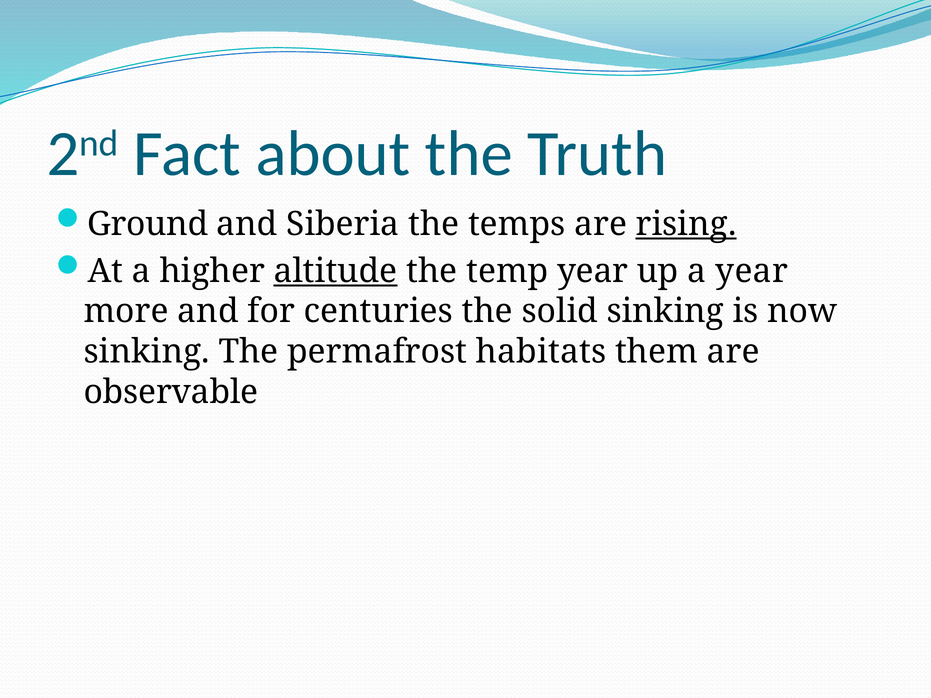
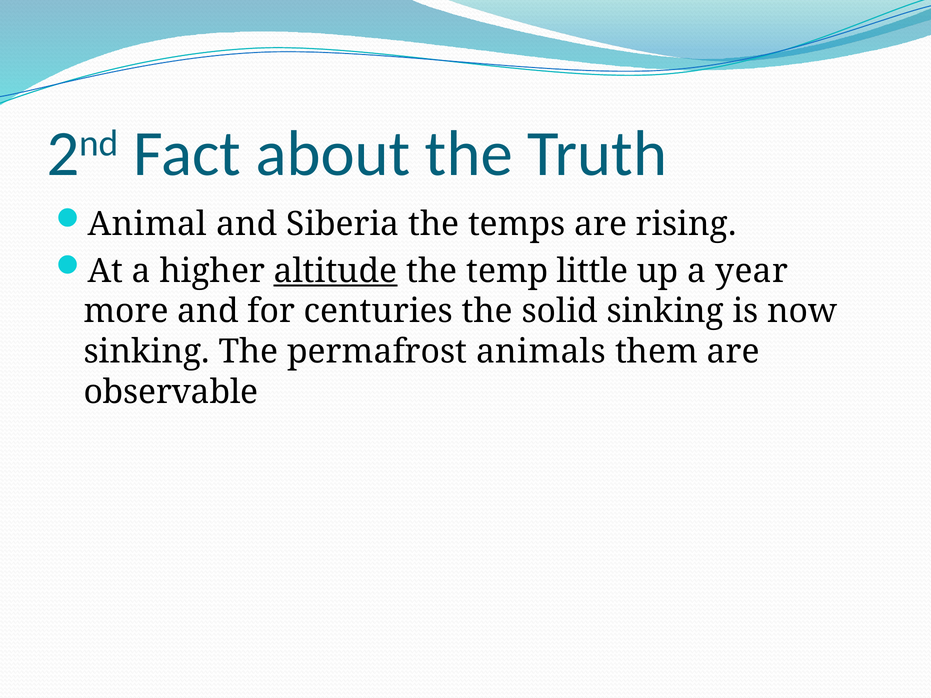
Ground: Ground -> Animal
rising underline: present -> none
temp year: year -> little
habitats: habitats -> animals
